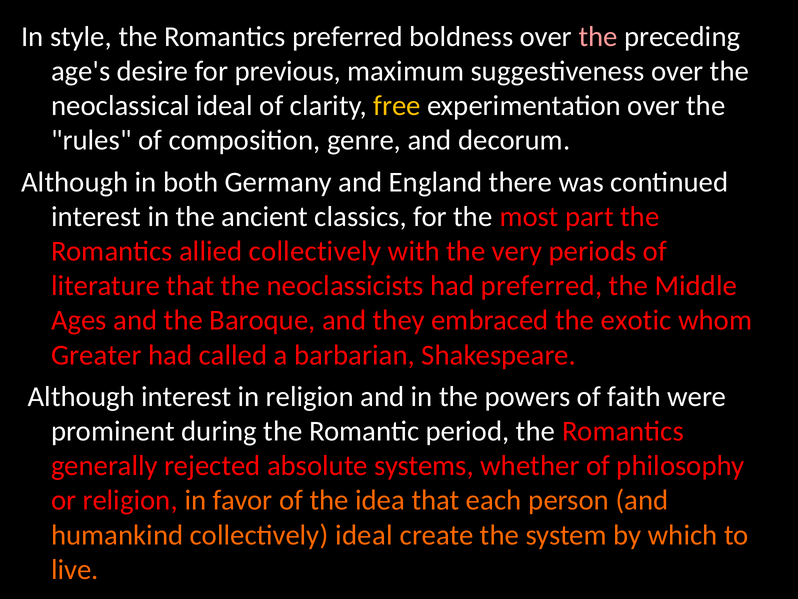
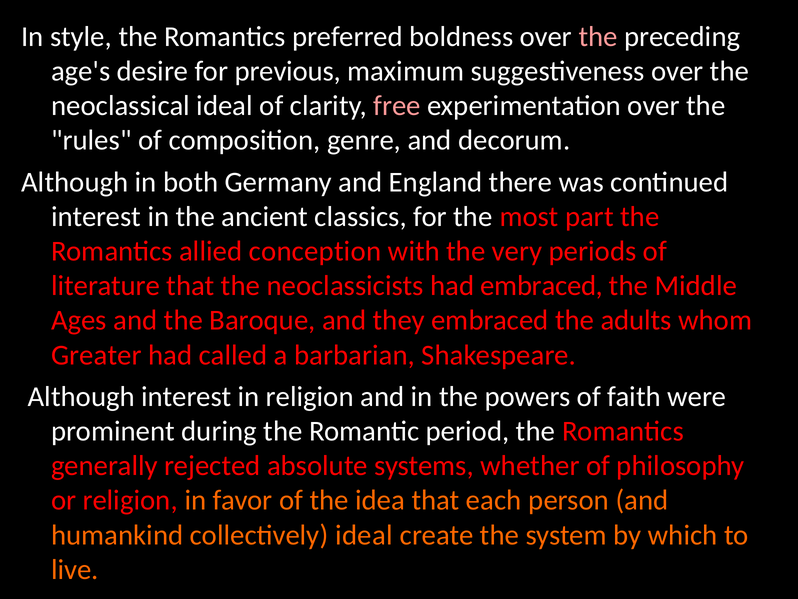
free colour: yellow -> pink
allied collectively: collectively -> conception
had preferred: preferred -> embraced
exotic: exotic -> adults
